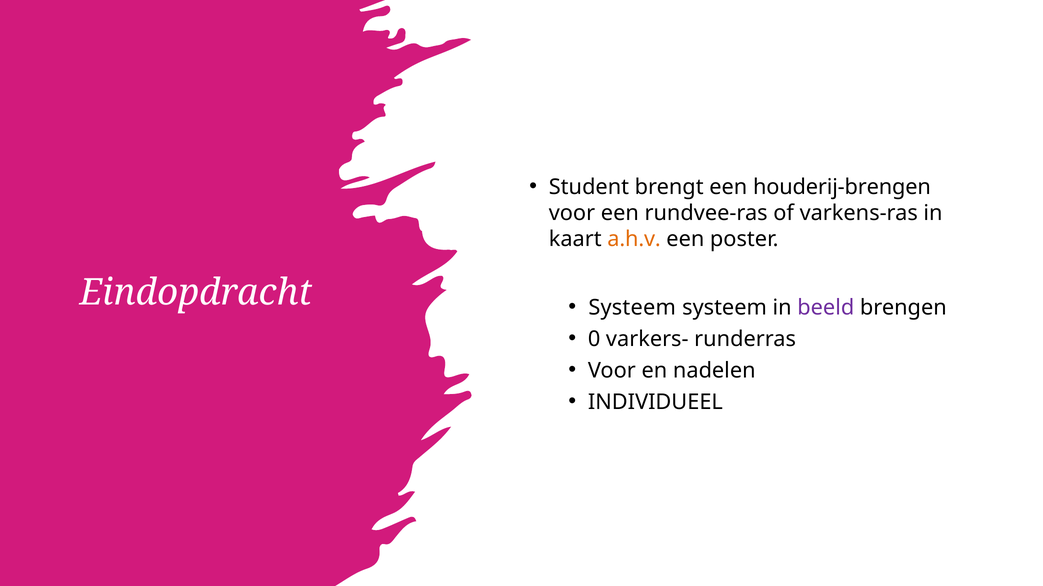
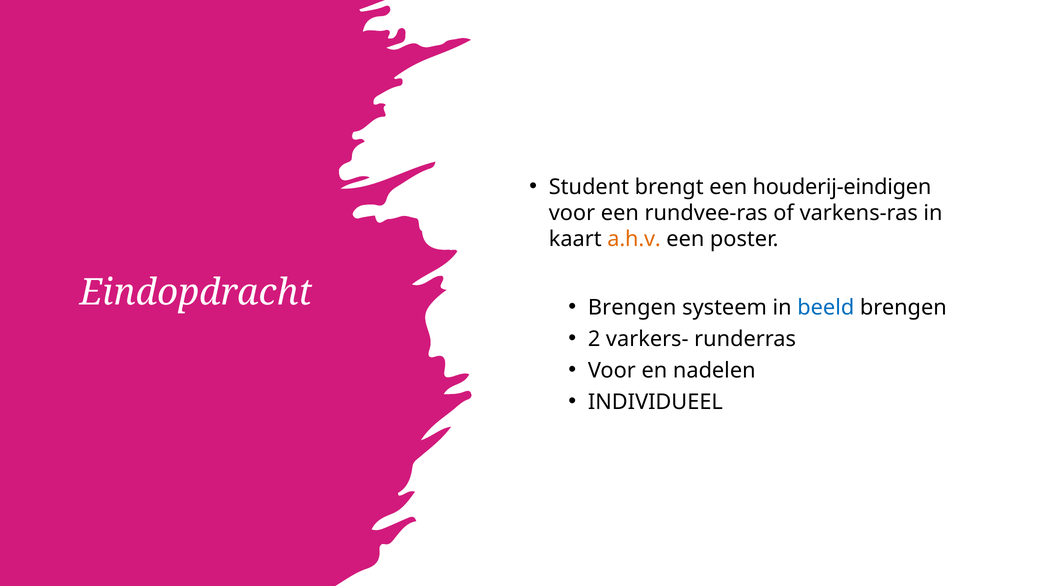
houderij-brengen: houderij-brengen -> houderij-eindigen
Systeem at (632, 308): Systeem -> Brengen
beeld colour: purple -> blue
0: 0 -> 2
